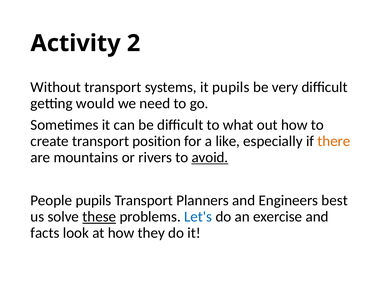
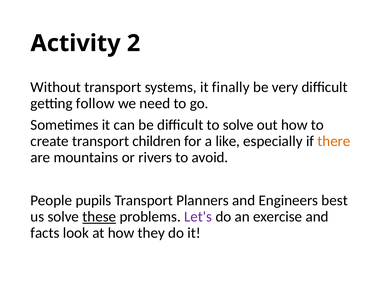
it pupils: pupils -> finally
would: would -> follow
to what: what -> solve
position: position -> children
avoid underline: present -> none
Let's colour: blue -> purple
